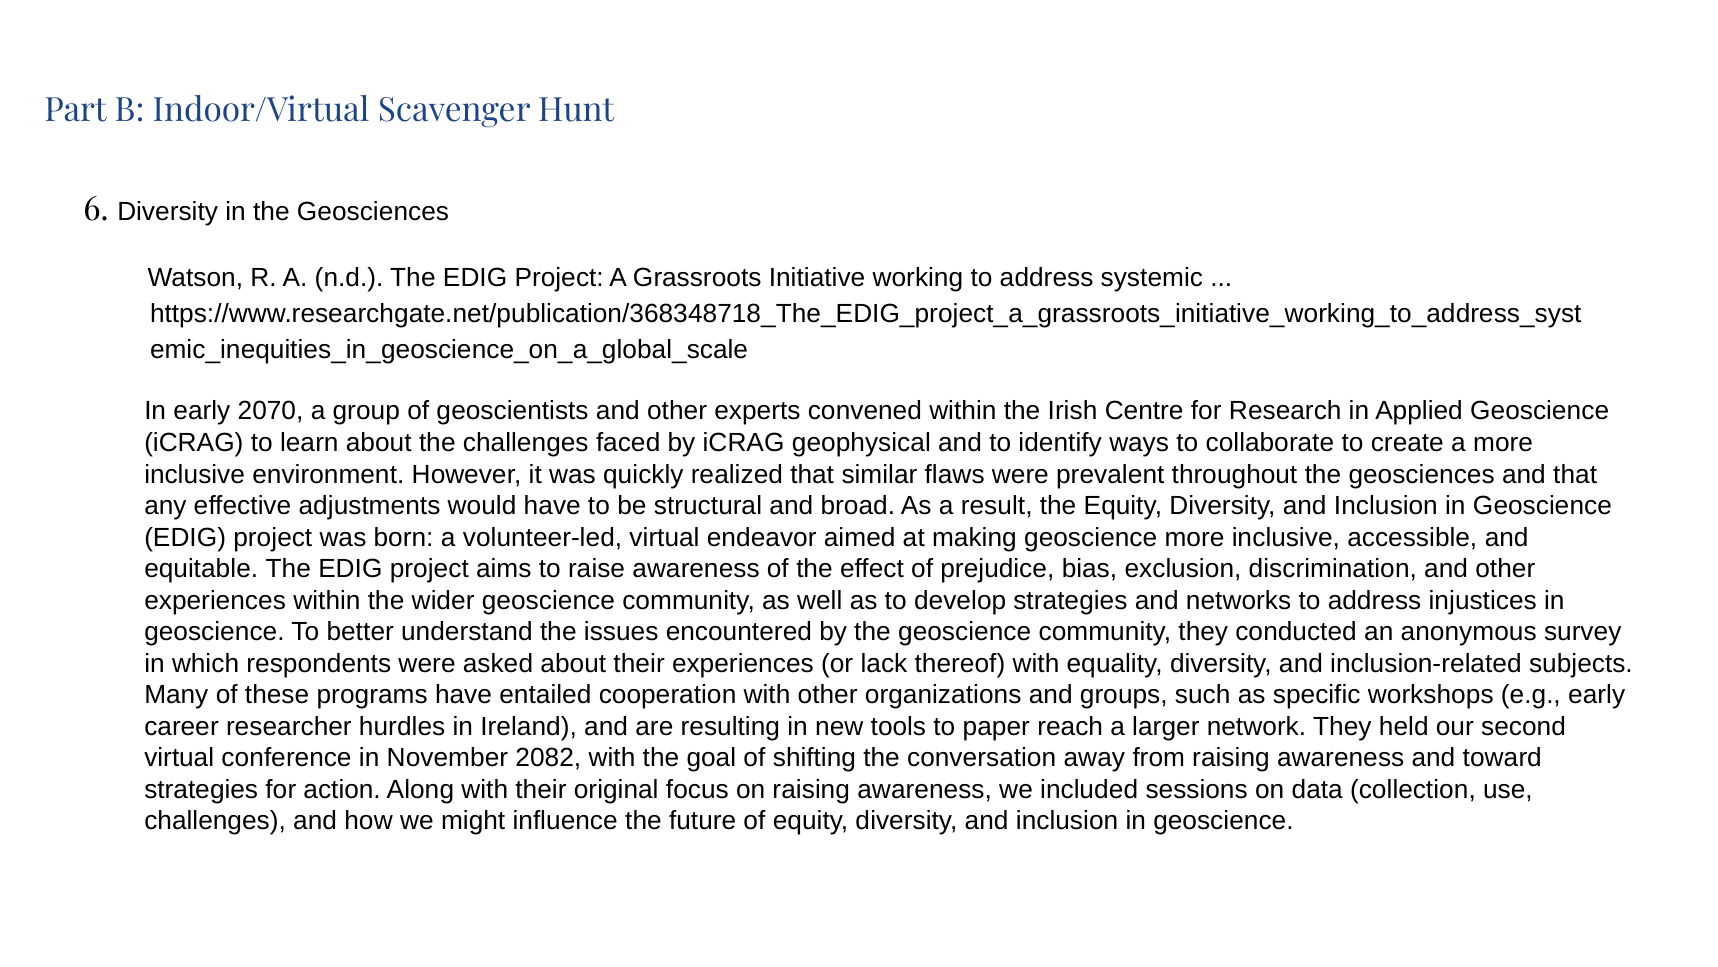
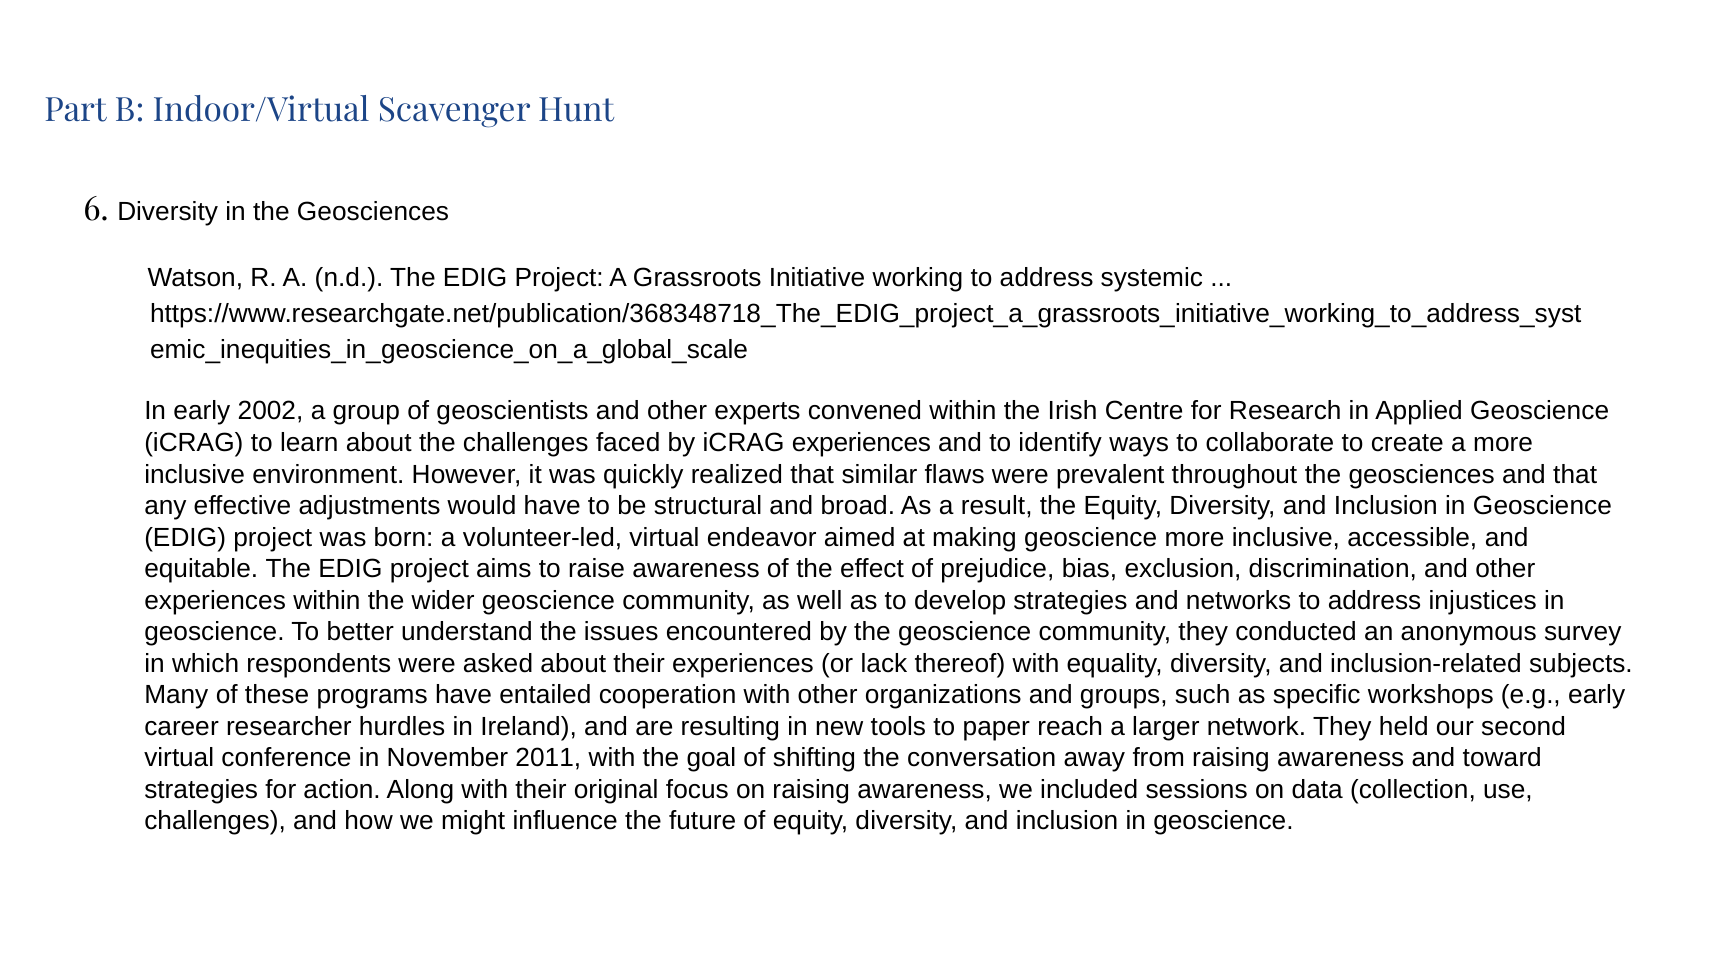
2070: 2070 -> 2002
iCRAG geophysical: geophysical -> experiences
2082: 2082 -> 2011
